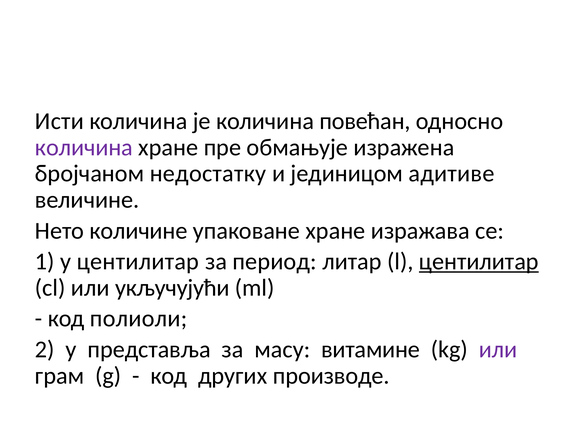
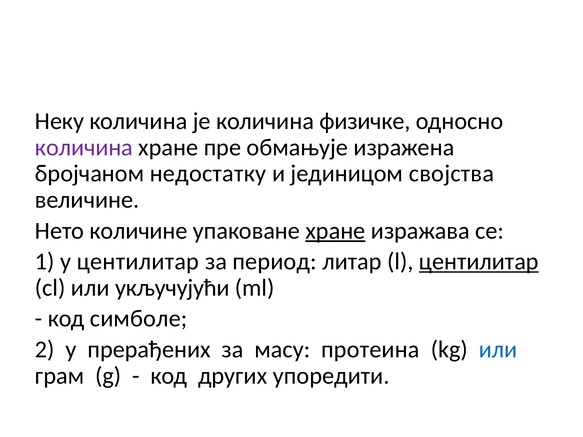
Исти: Исти -> Неку
повећан: повећан -> физичке
адитиве: адитиве -> својства
хране at (335, 231) underline: none -> present
полиоли: полиоли -> симболе
представља: представља -> прeрaђeних
витамине: витамине -> протеина
или at (498, 350) colour: purple -> blue
производе: производе -> упоредити
